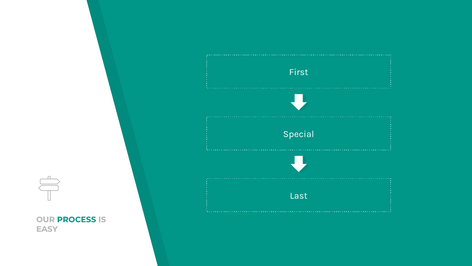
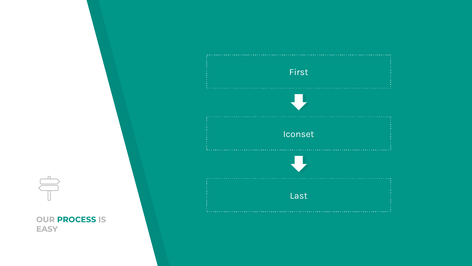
Special: Special -> Iconset
